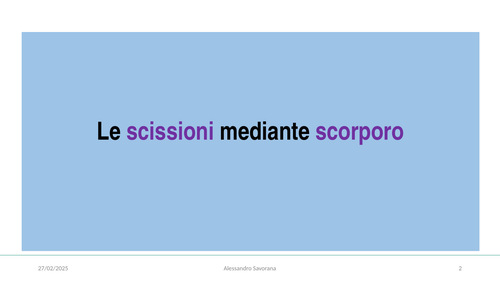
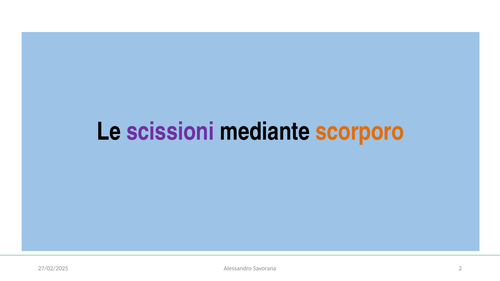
scorporo colour: purple -> orange
